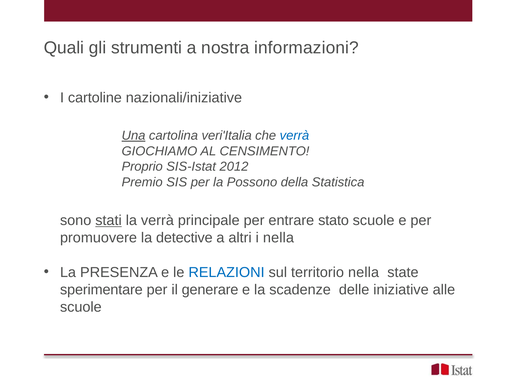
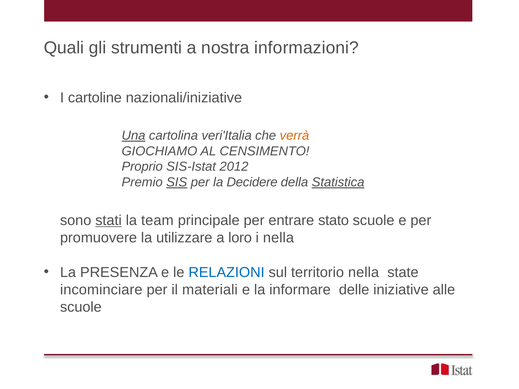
verrà at (294, 136) colour: blue -> orange
SIS underline: none -> present
Possono: Possono -> Decidere
Statistica underline: none -> present
la verrà: verrà -> team
detective: detective -> utilizzare
altri: altri -> loro
sperimentare: sperimentare -> incominciare
generare: generare -> materiali
scadenze: scadenze -> informare
